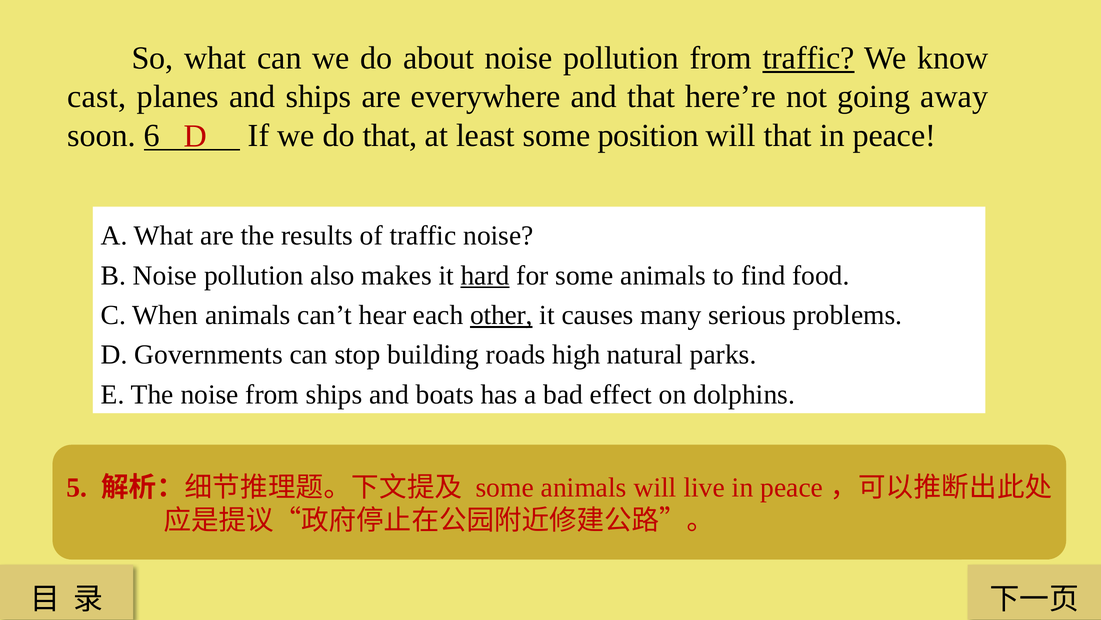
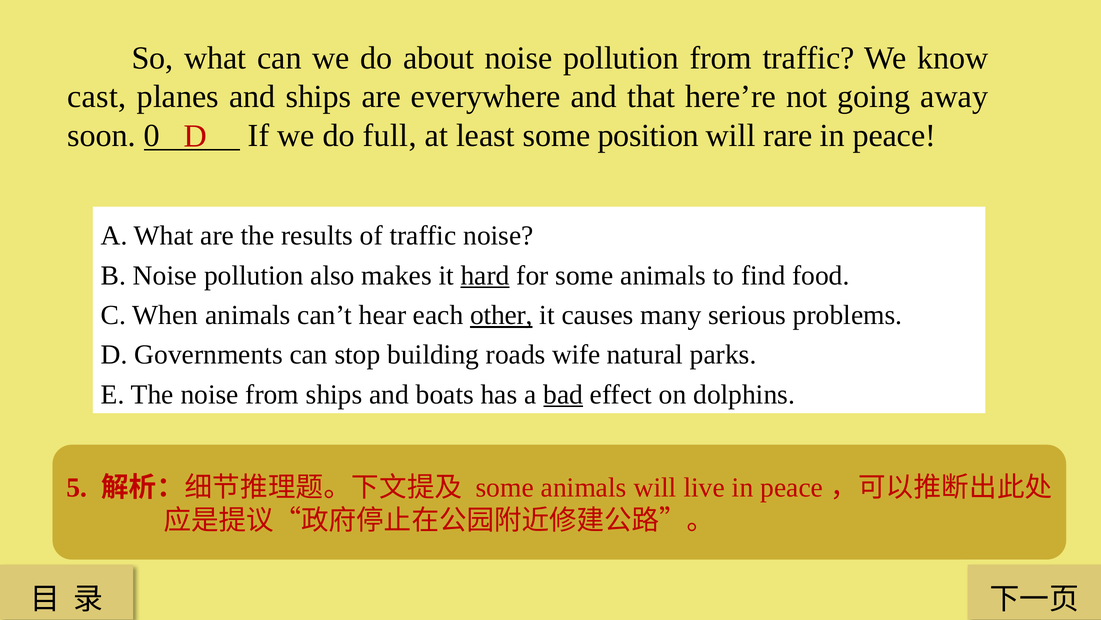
traffic at (809, 58) underline: present -> none
6: 6 -> 0
do that: that -> full
will that: that -> rare
high: high -> wife
bad underline: none -> present
